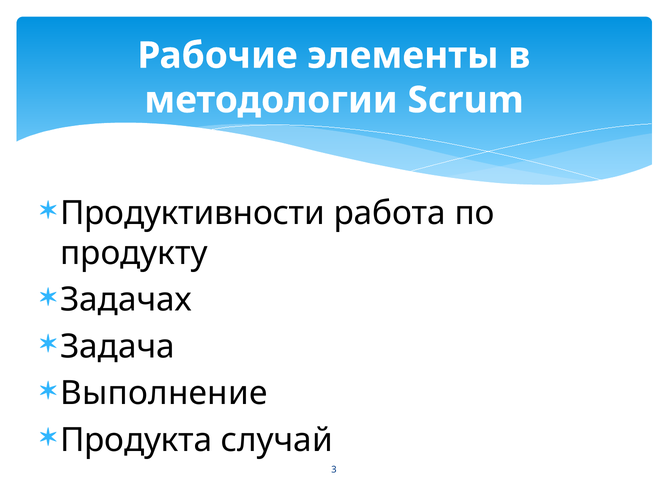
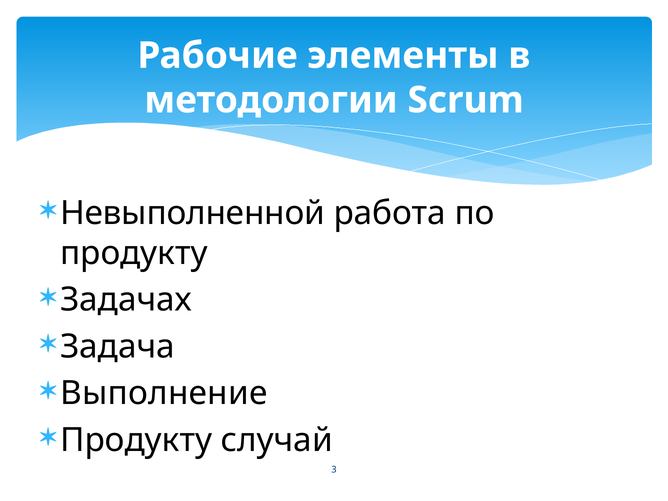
Продуктивности: Продуктивности -> Невыполненной
Продукта at (136, 440): Продукта -> Продукту
